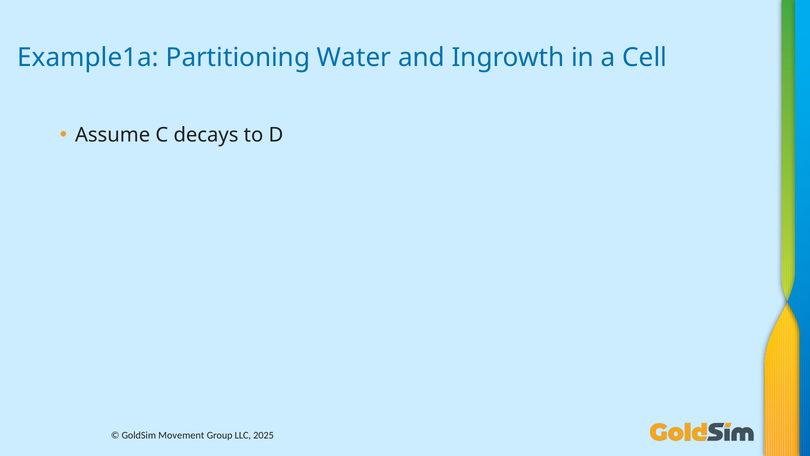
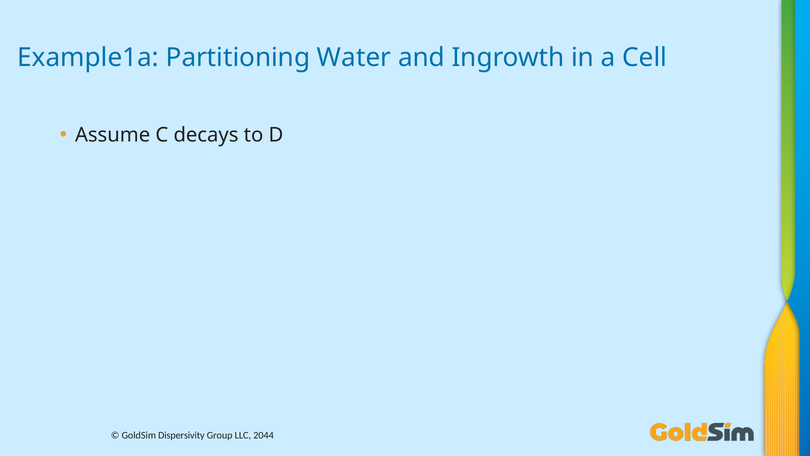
Movement: Movement -> Dispersivity
2025: 2025 -> 2044
